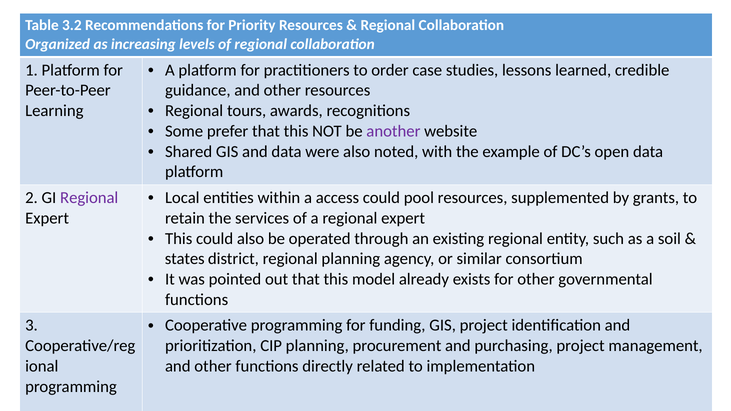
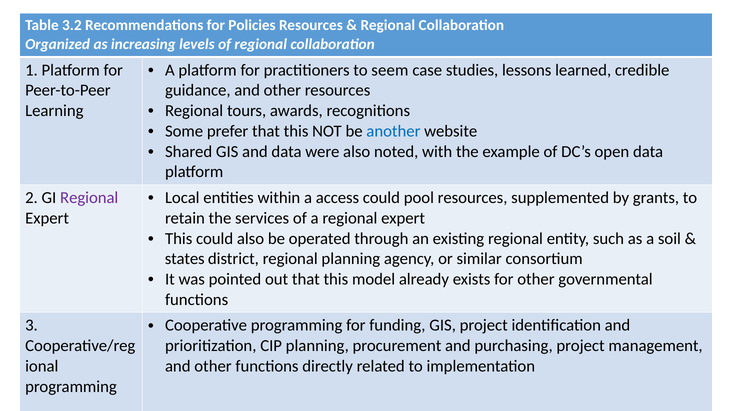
Priority: Priority -> Policies
order: order -> seem
another colour: purple -> blue
